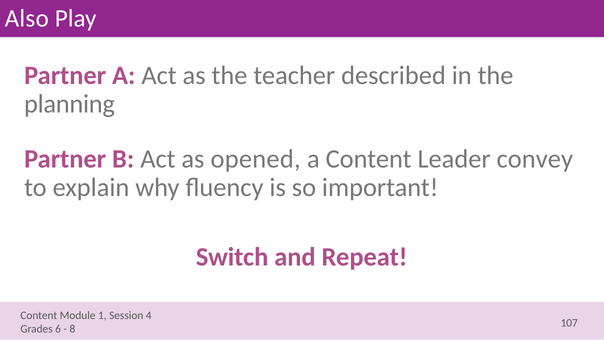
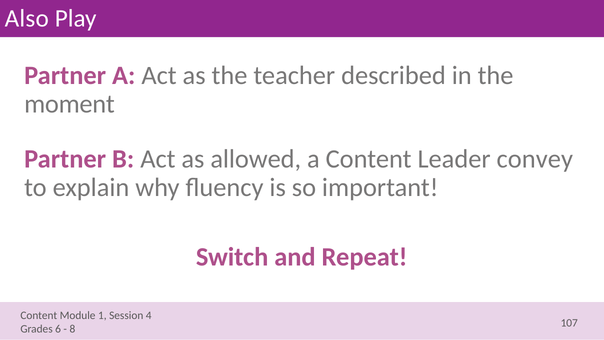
planning: planning -> moment
opened: opened -> allowed
